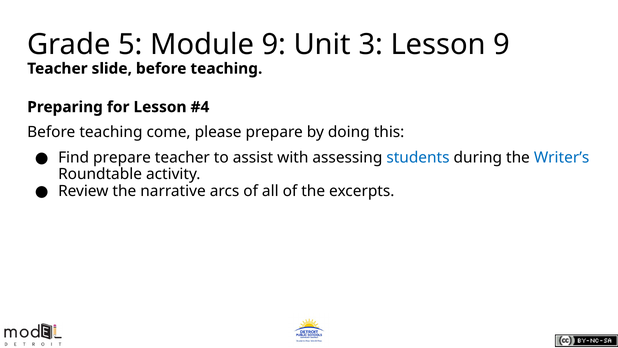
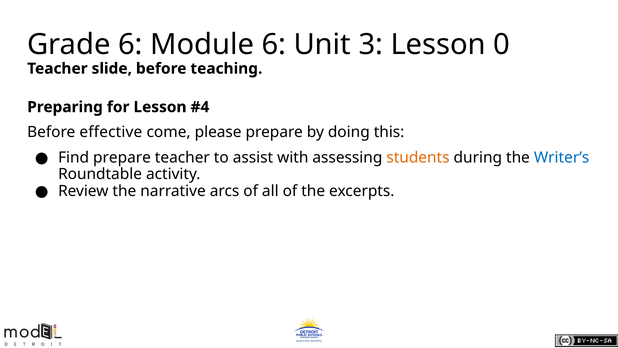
Grade 5: 5 -> 6
Module 9: 9 -> 6
Lesson 9: 9 -> 0
teaching at (111, 132): teaching -> effective
students colour: blue -> orange
